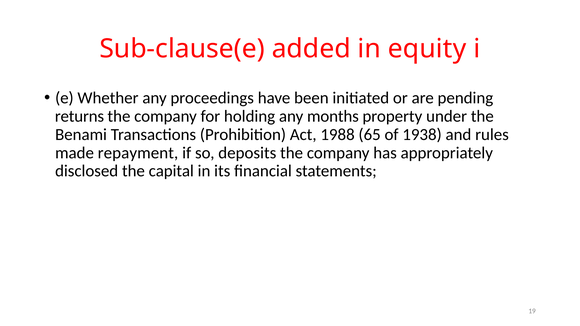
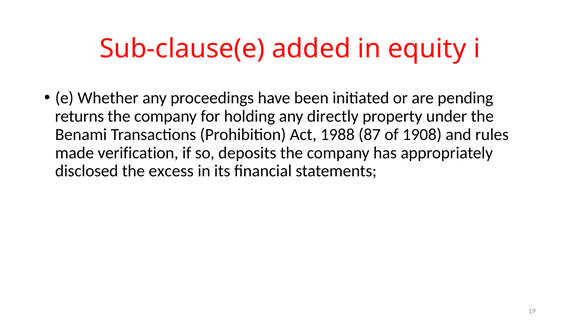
months: months -> directly
65: 65 -> 87
1938: 1938 -> 1908
repayment: repayment -> verification
capital: capital -> excess
